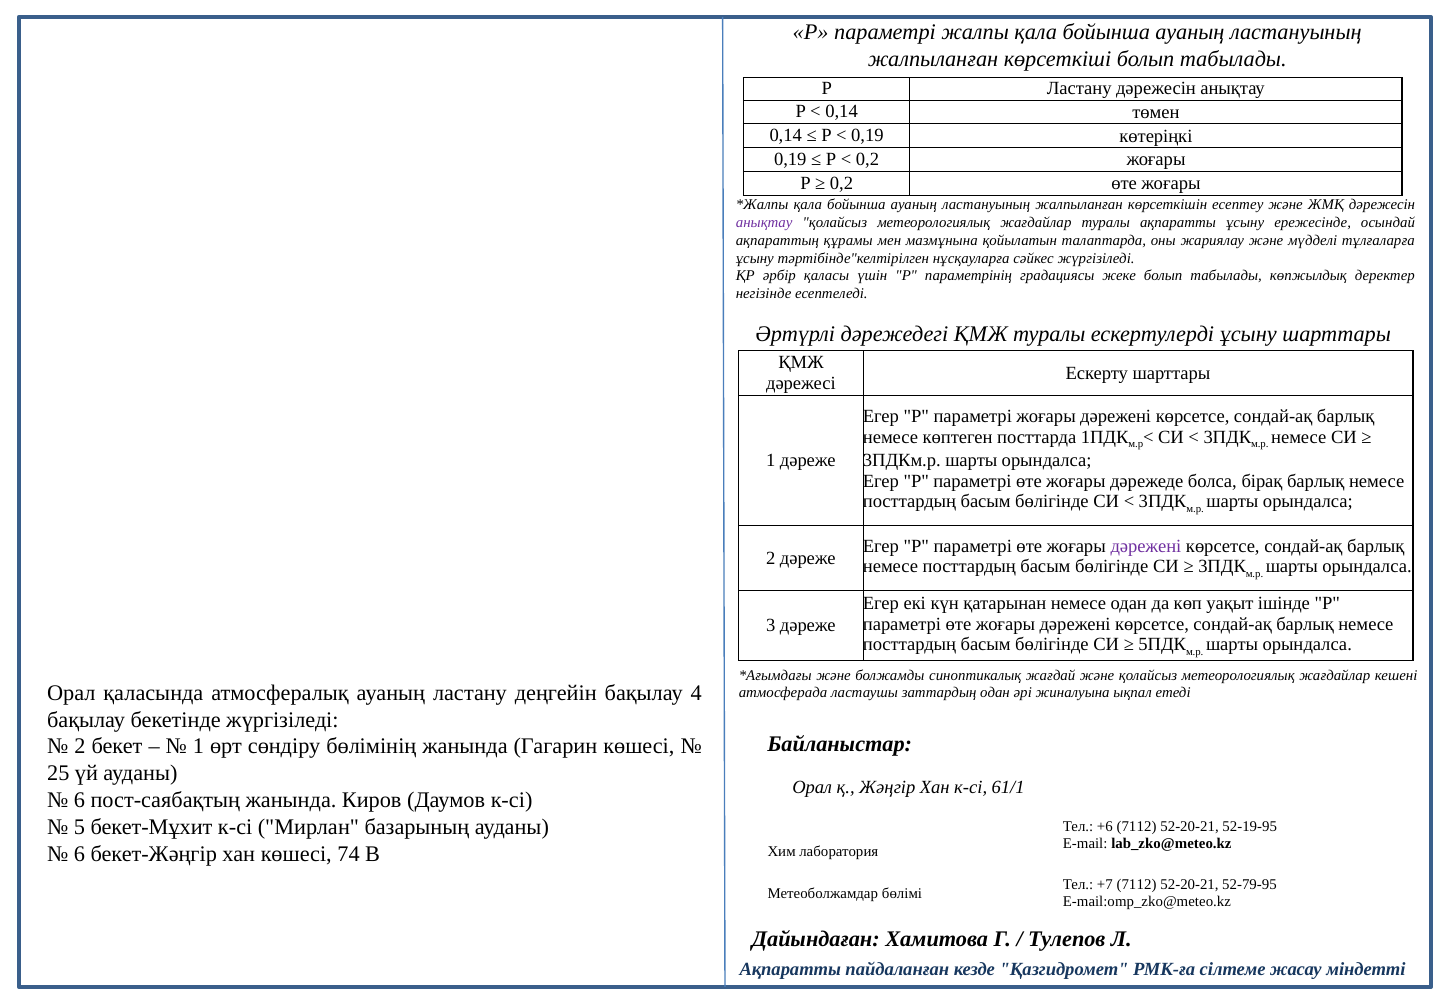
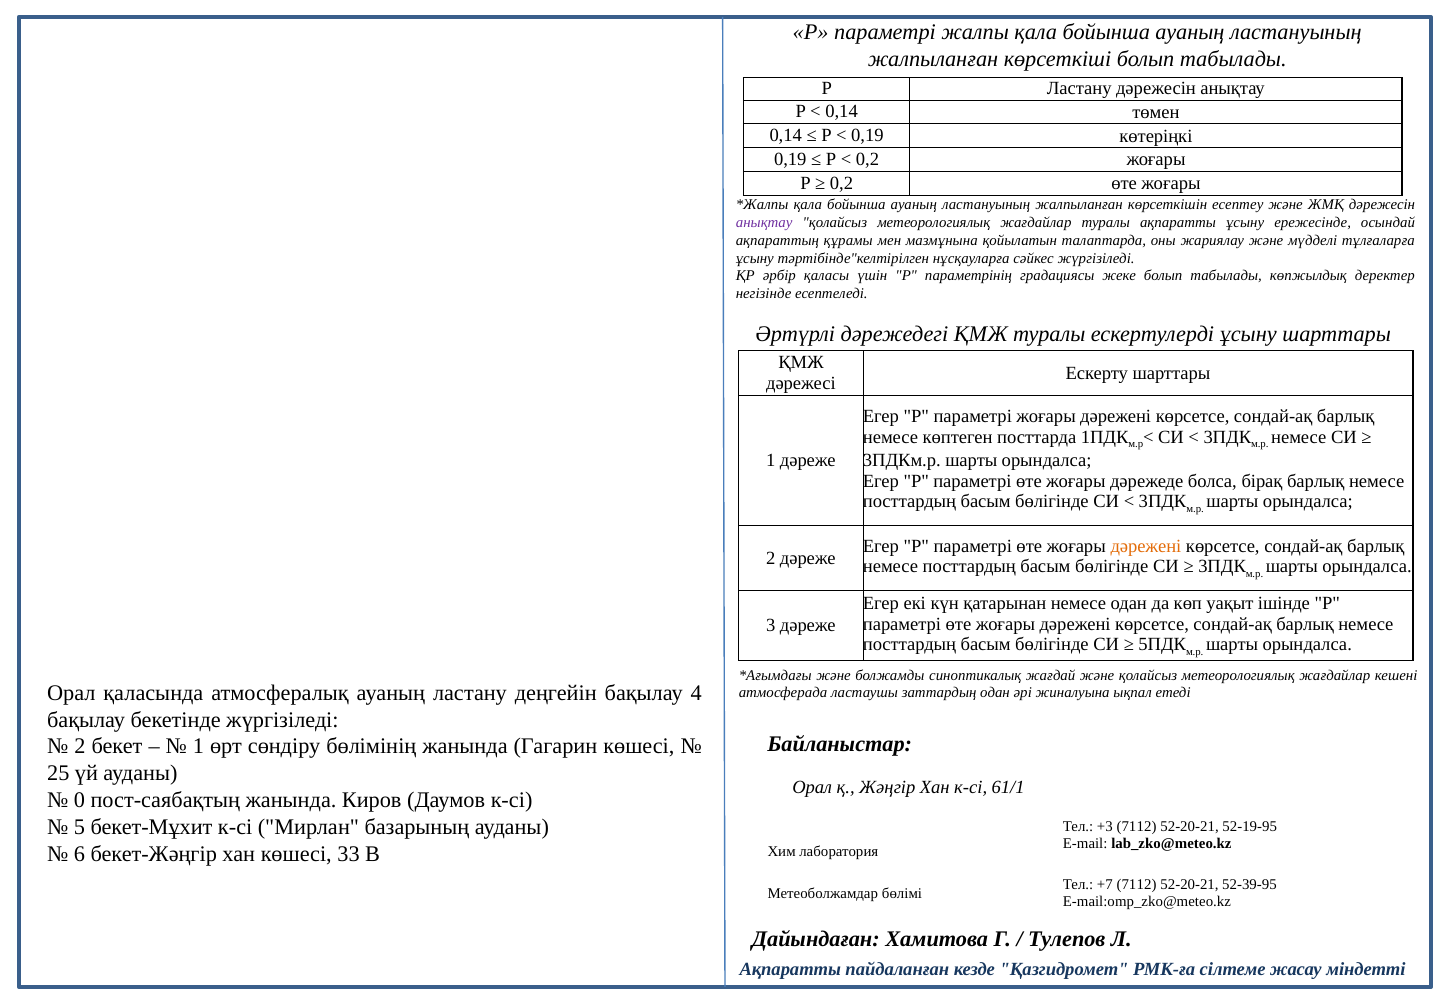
дәрежені at (1146, 546) colour: purple -> orange
6 at (80, 800): 6 -> 0
+6: +6 -> +3
74: 74 -> 33
52-79-95: 52-79-95 -> 52-39-95
